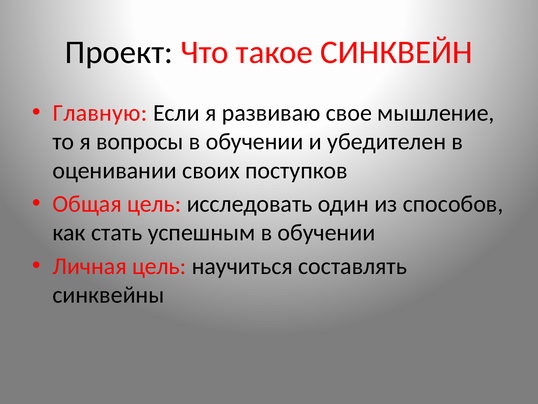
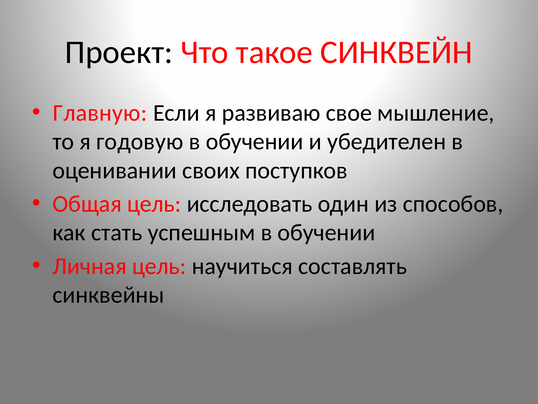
вопросы: вопросы -> годовую
